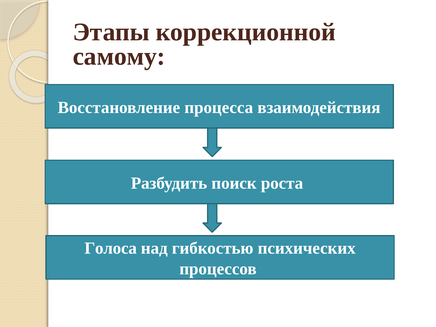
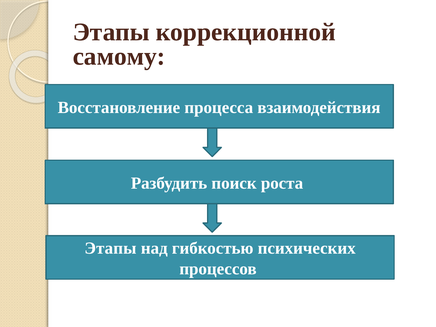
Голоса at (111, 248): Голоса -> Этапы
